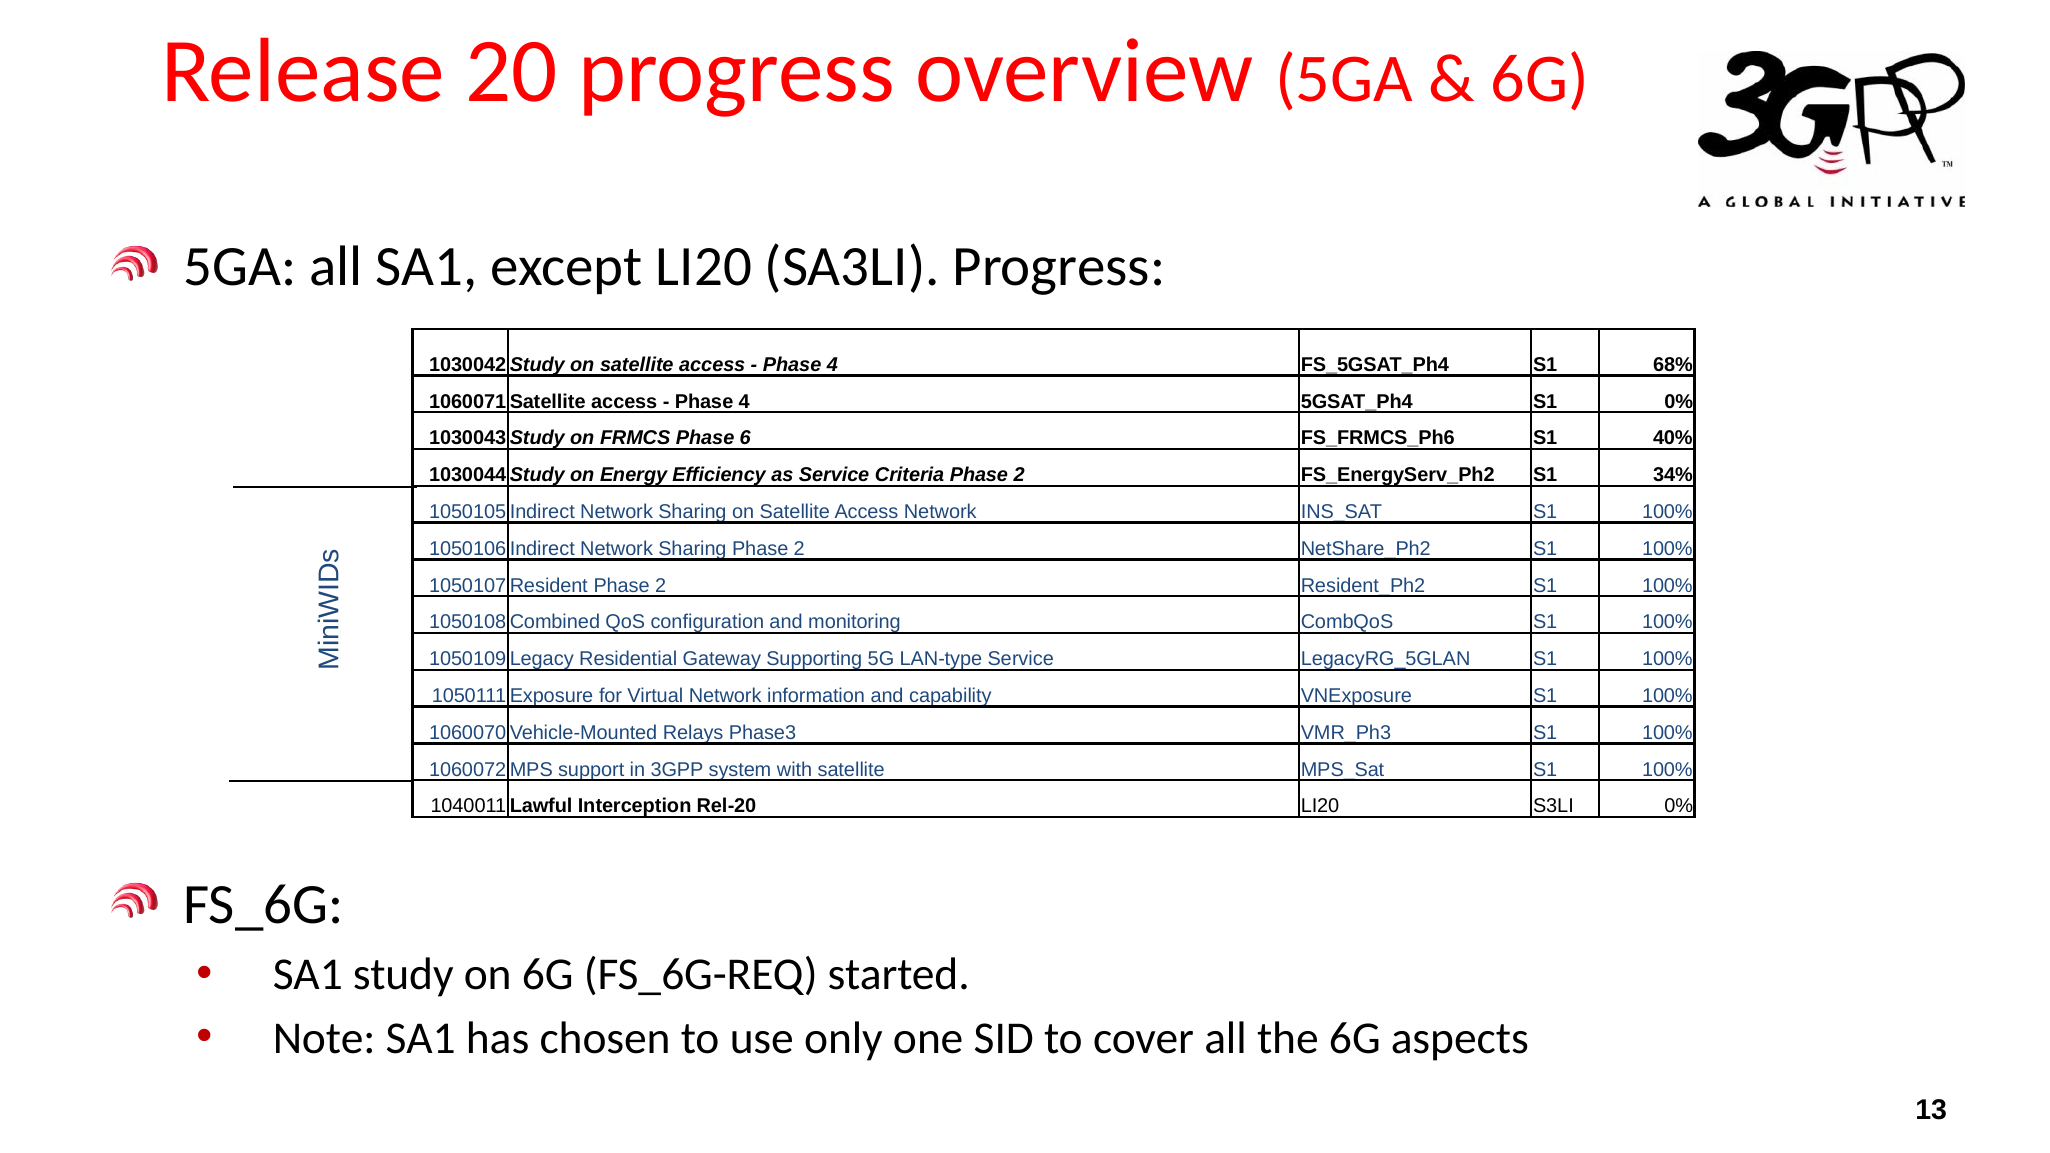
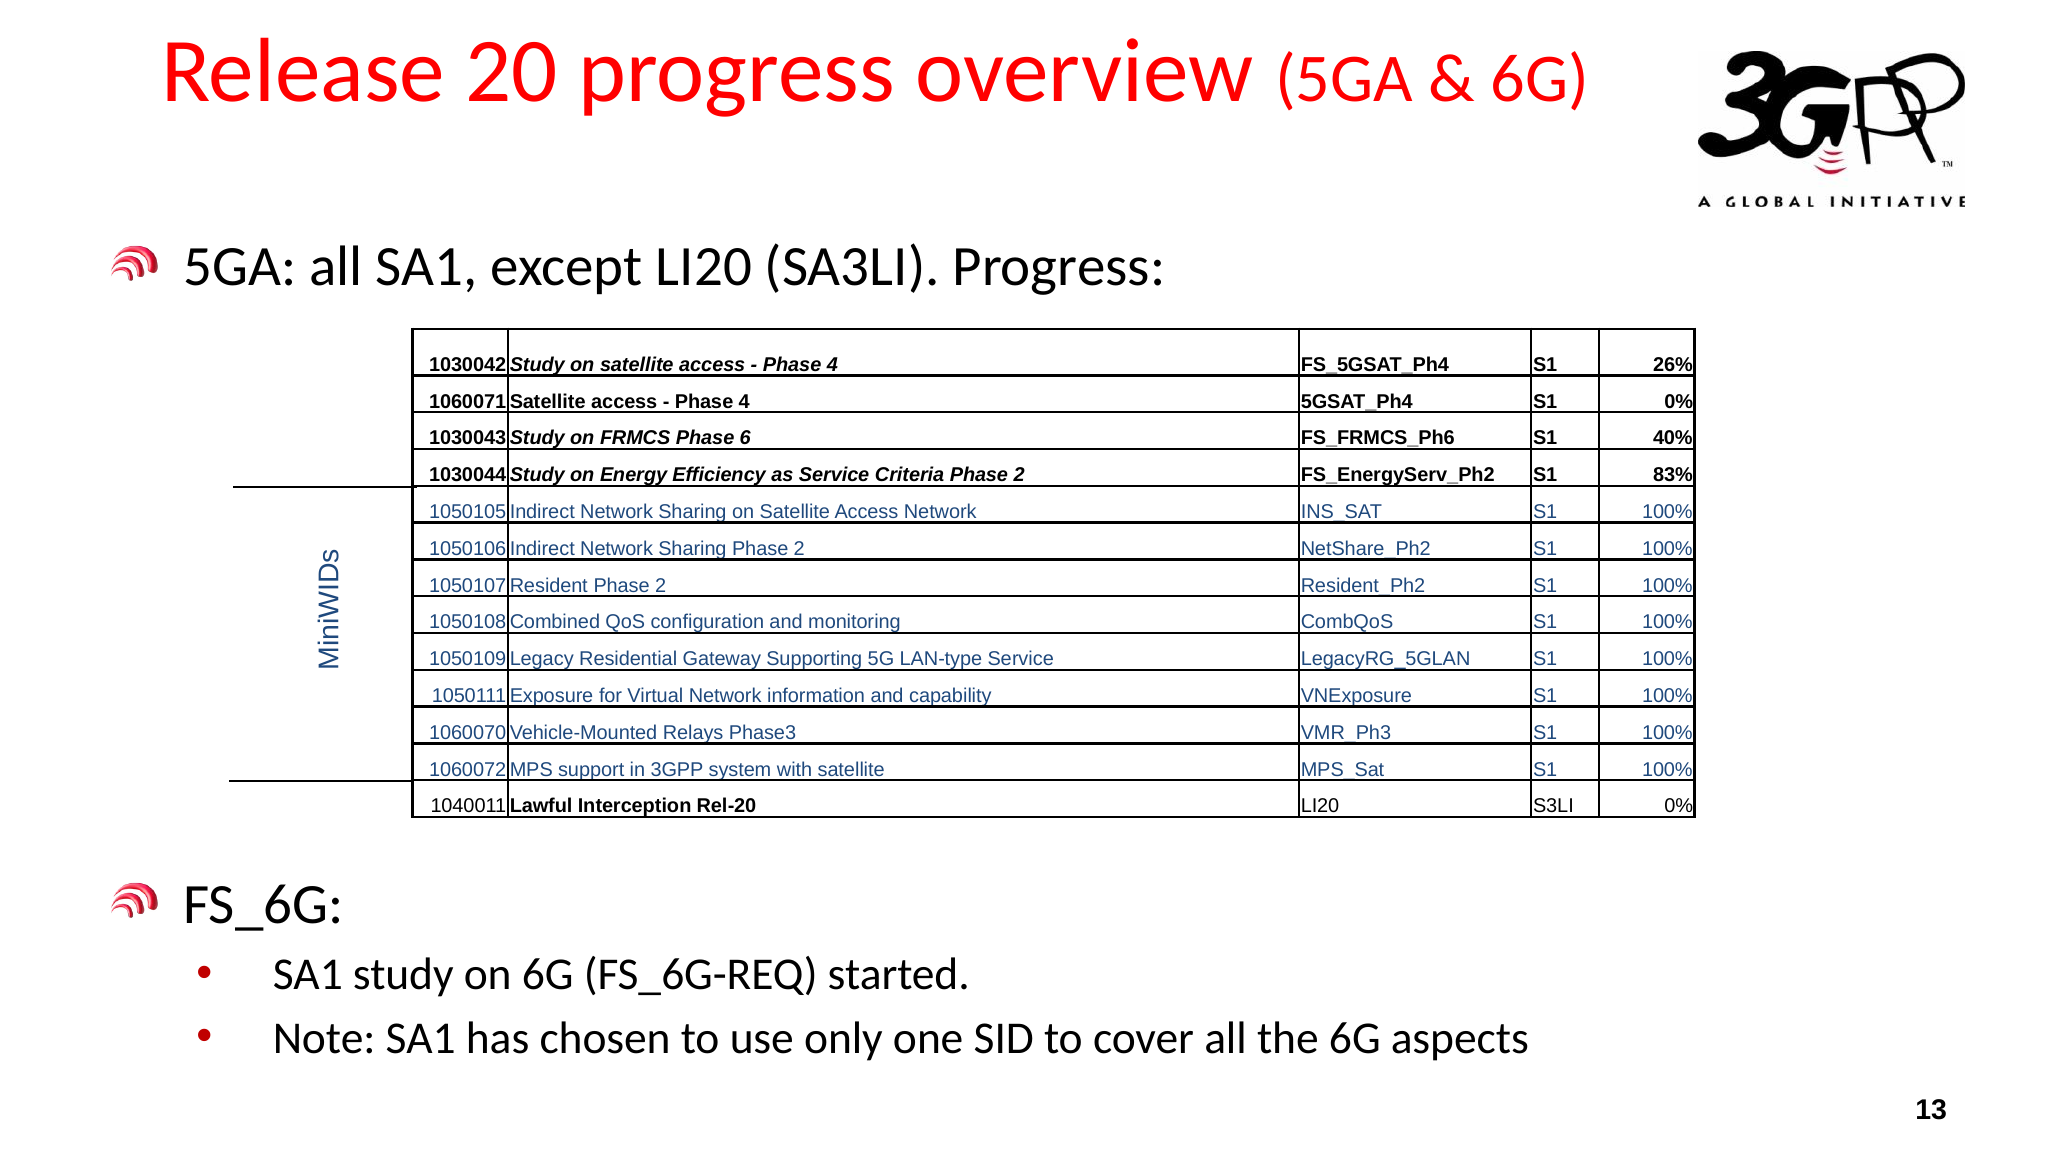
68%: 68% -> 26%
34%: 34% -> 83%
